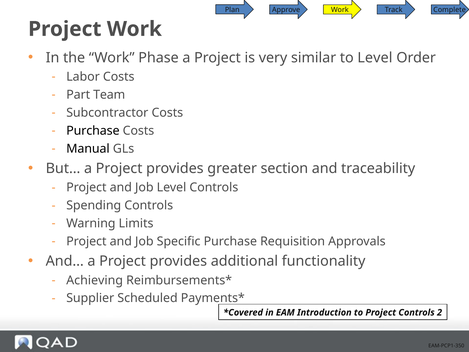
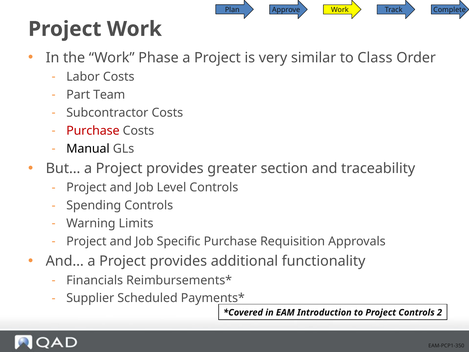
to Level: Level -> Class
Purchase at (93, 131) colour: black -> red
Achieving: Achieving -> Financials
